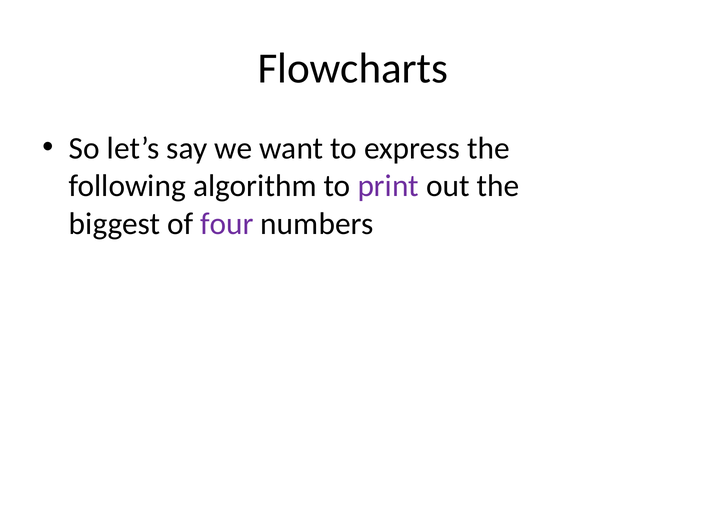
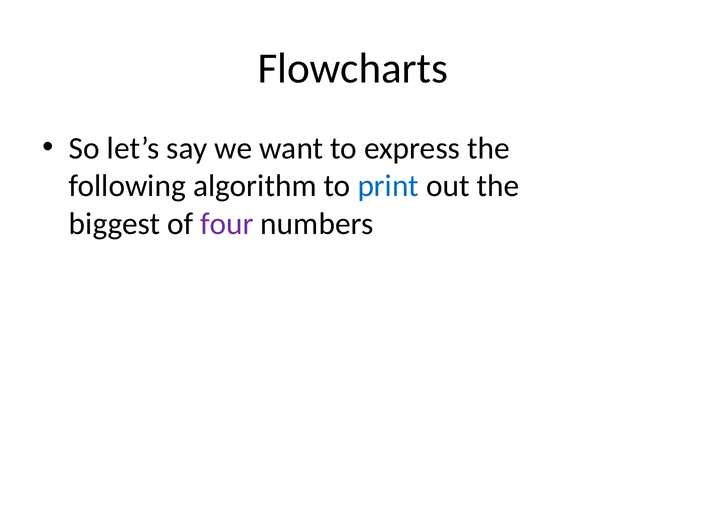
print colour: purple -> blue
